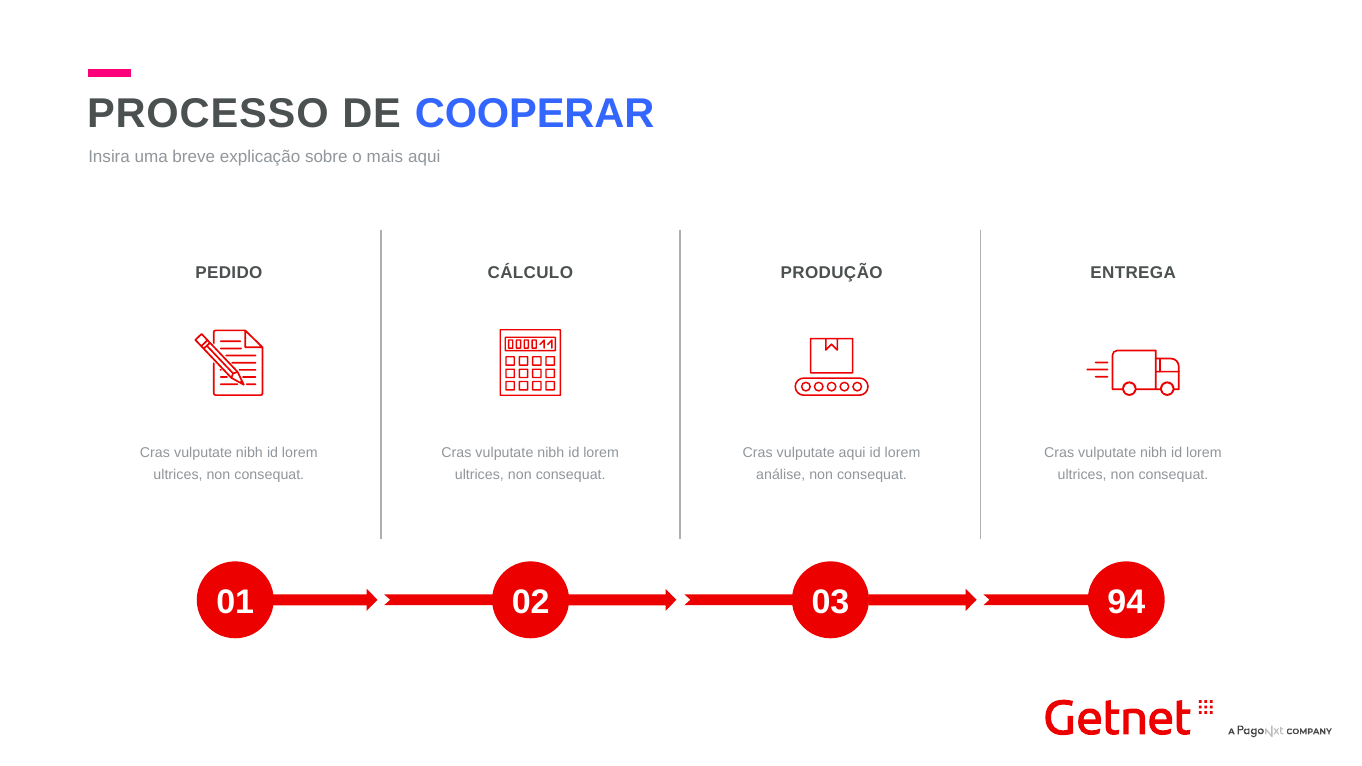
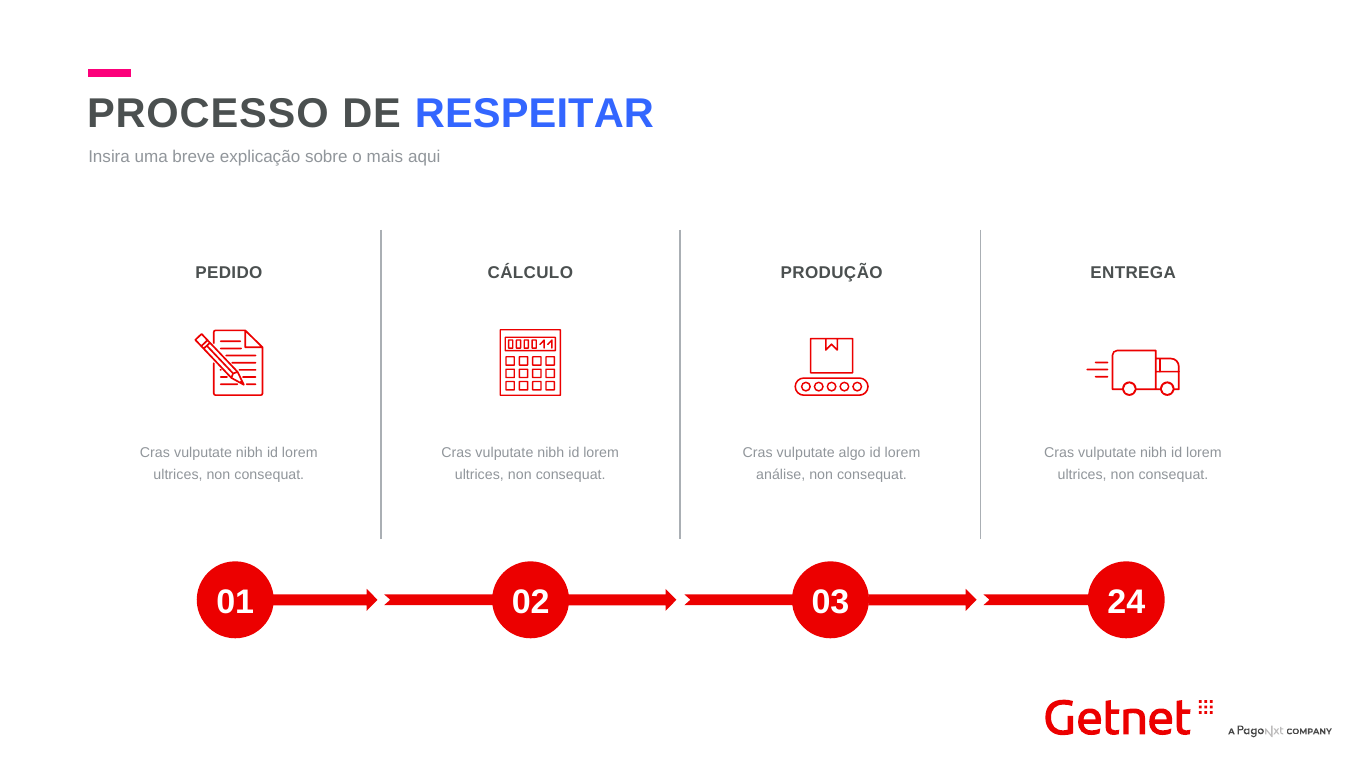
COOPERAR: COOPERAR -> RESPEITAR
vulputate aqui: aqui -> algo
94: 94 -> 24
